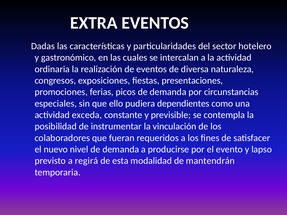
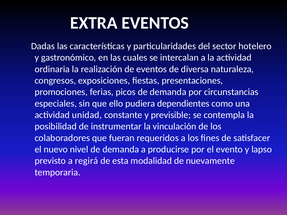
exceda: exceda -> unidad
mantendrán: mantendrán -> nuevamente
